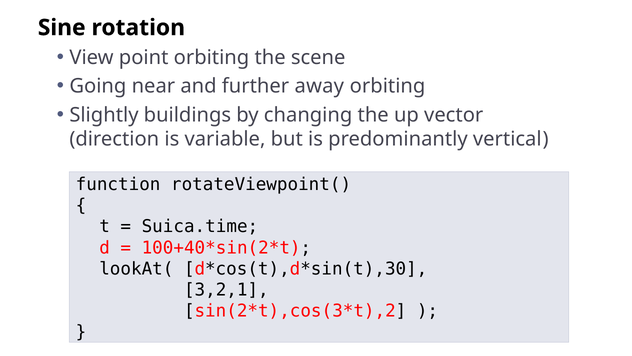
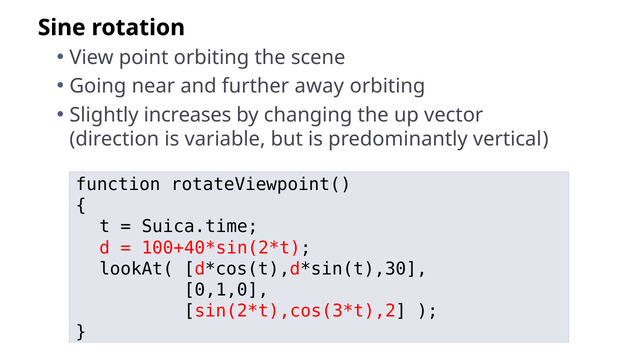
buildings: buildings -> increases
3,2,1: 3,2,1 -> 0,1,0
